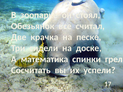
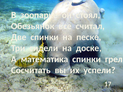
Две крачка: крачка -> спинки
